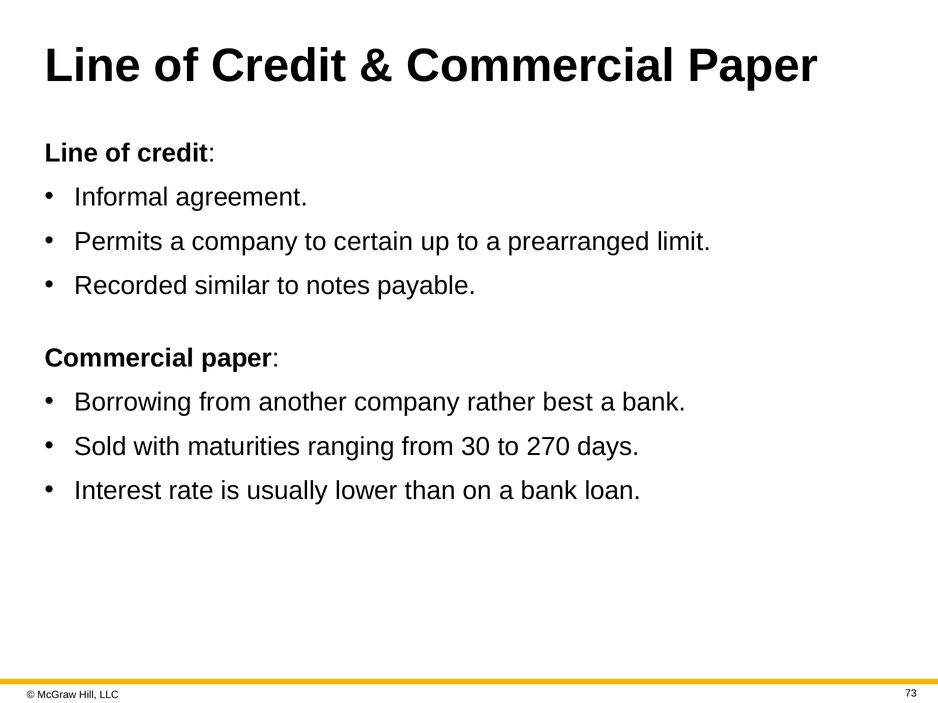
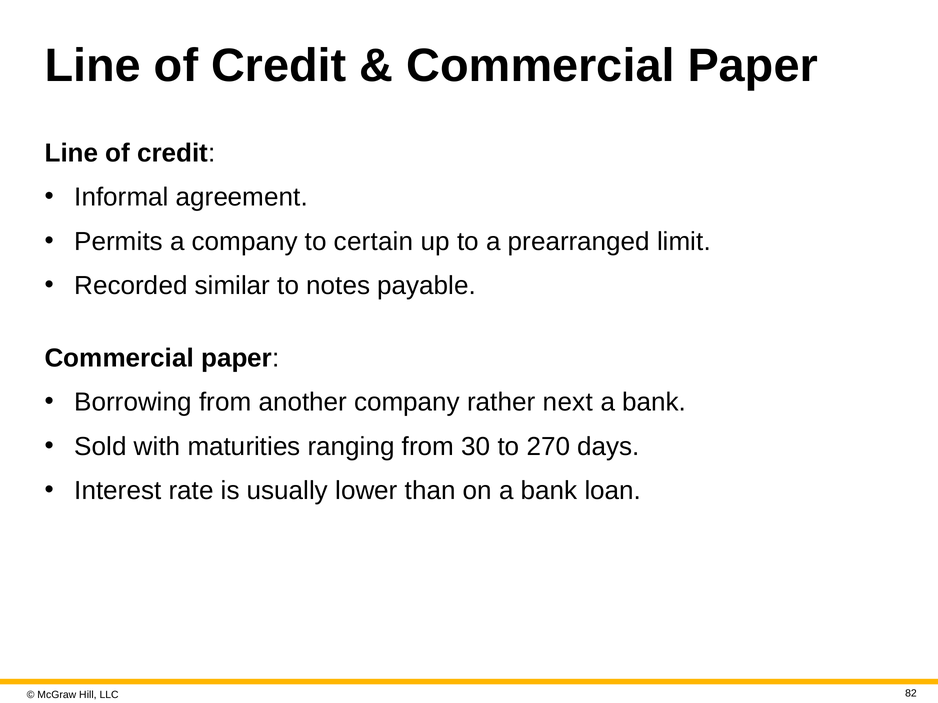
best: best -> next
73: 73 -> 82
